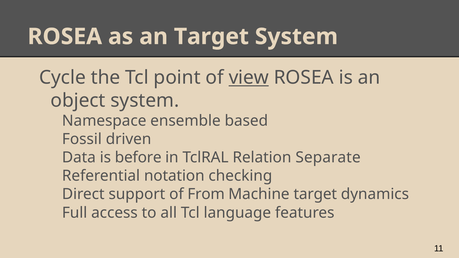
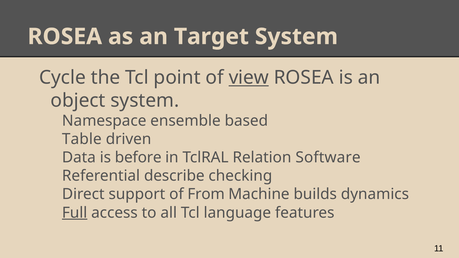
Fossil: Fossil -> Table
Separate: Separate -> Software
notation: notation -> describe
Machine target: target -> builds
Full underline: none -> present
